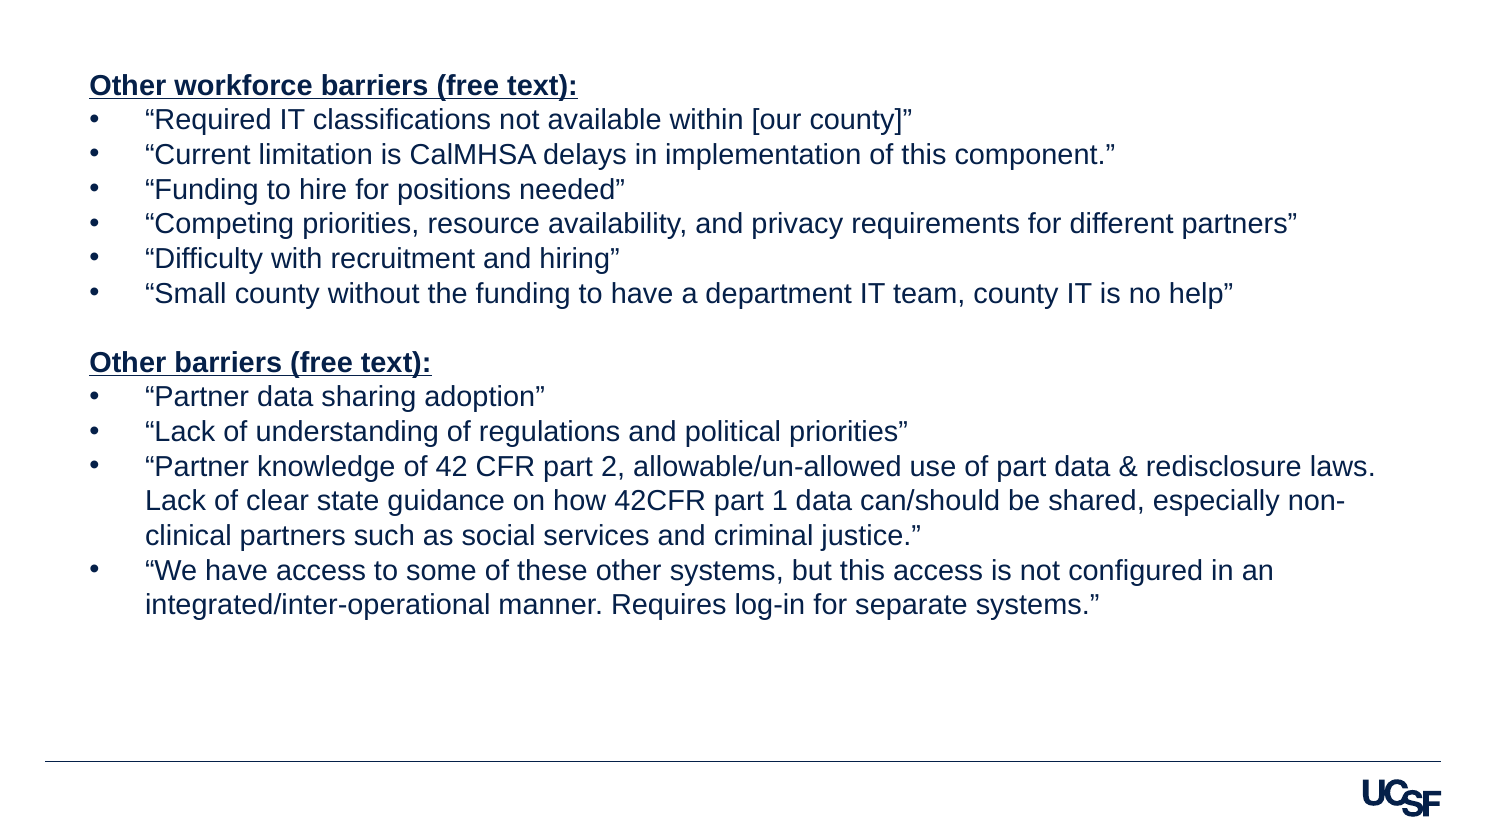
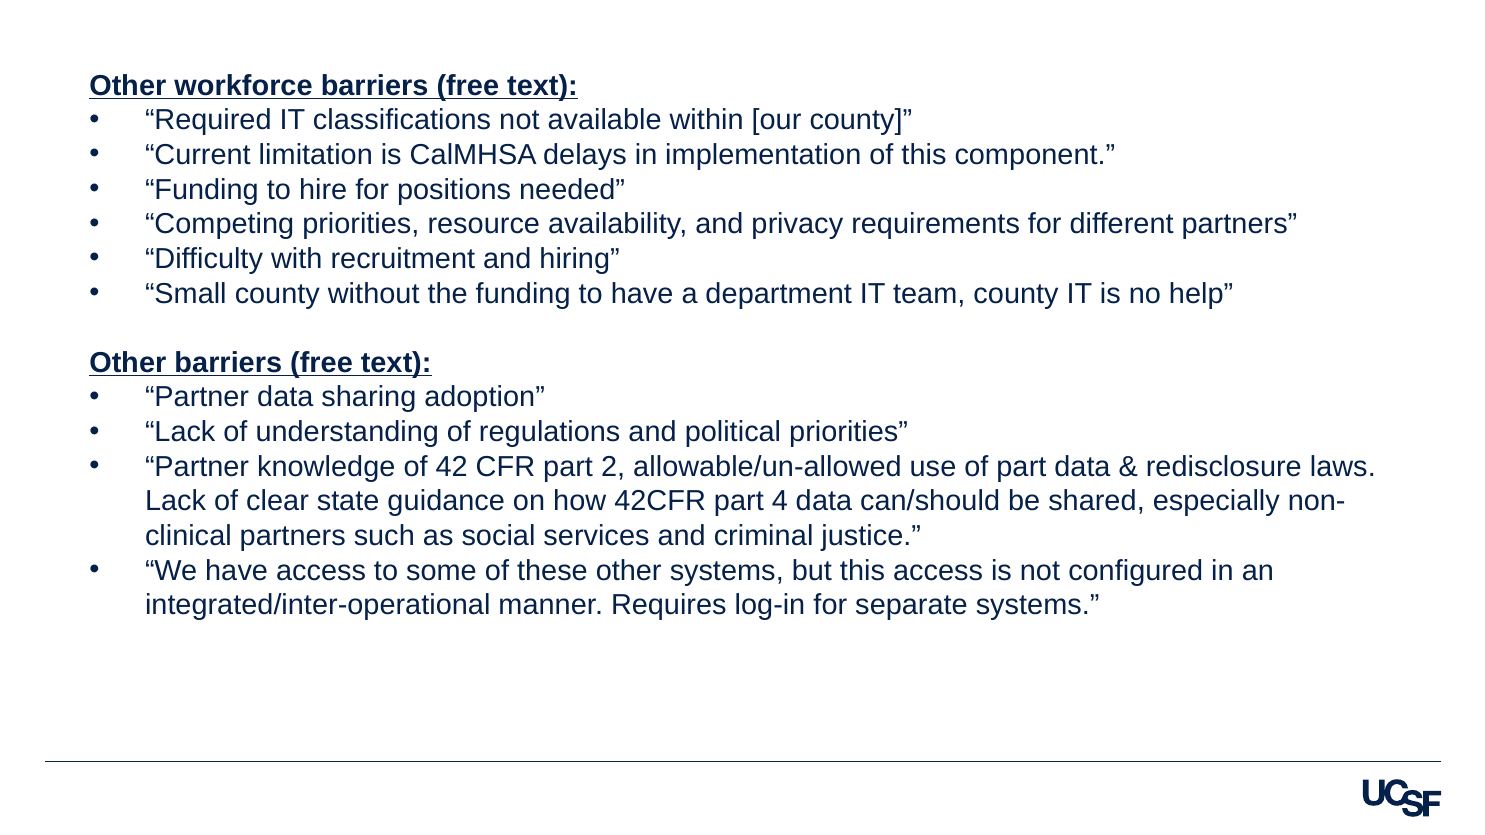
1: 1 -> 4
